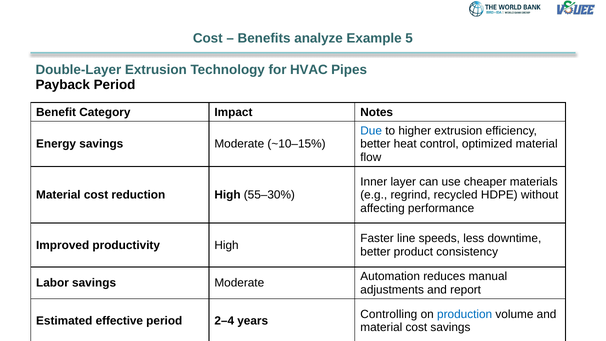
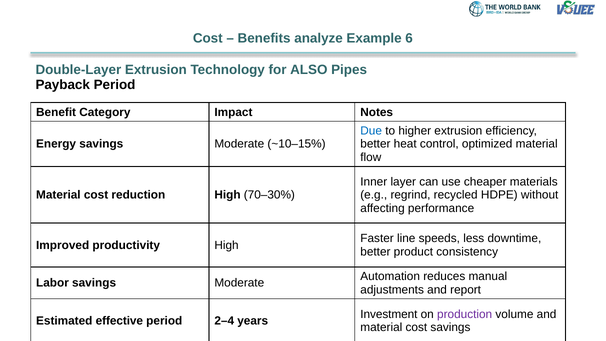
5: 5 -> 6
HVAC: HVAC -> ALSO
55–30%: 55–30% -> 70–30%
Controlling: Controlling -> Investment
production colour: blue -> purple
